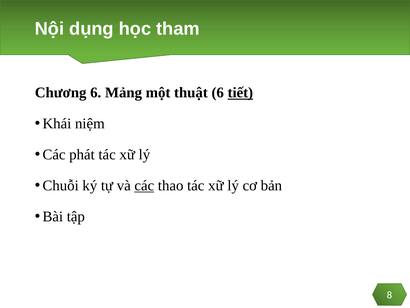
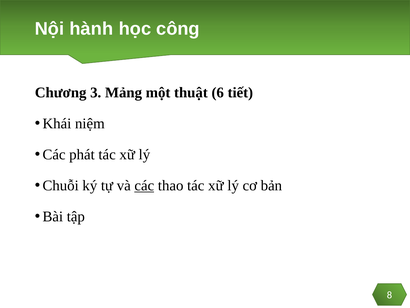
dụng: dụng -> hành
tham: tham -> công
Chương 6: 6 -> 3
tiết underline: present -> none
